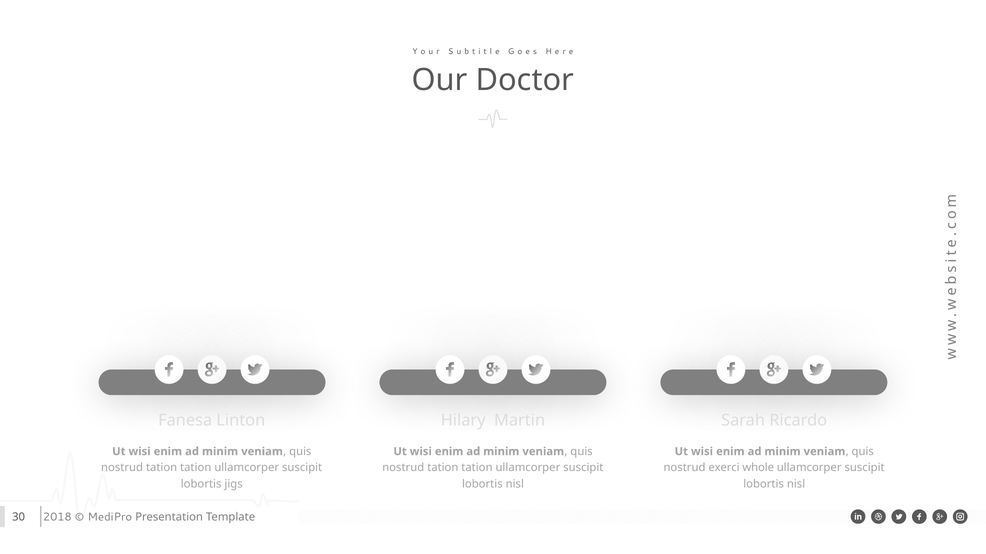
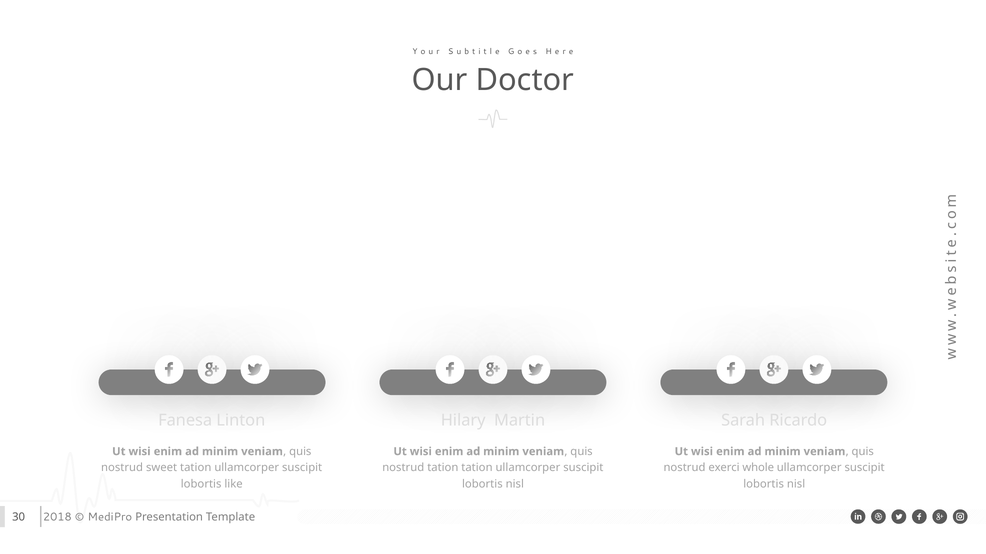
tation at (162, 468): tation -> sweet
jigs: jigs -> like
